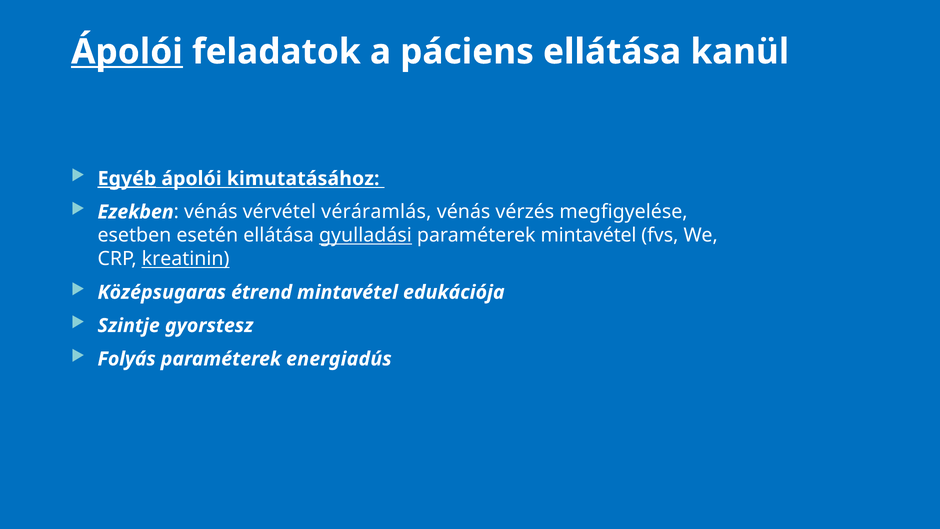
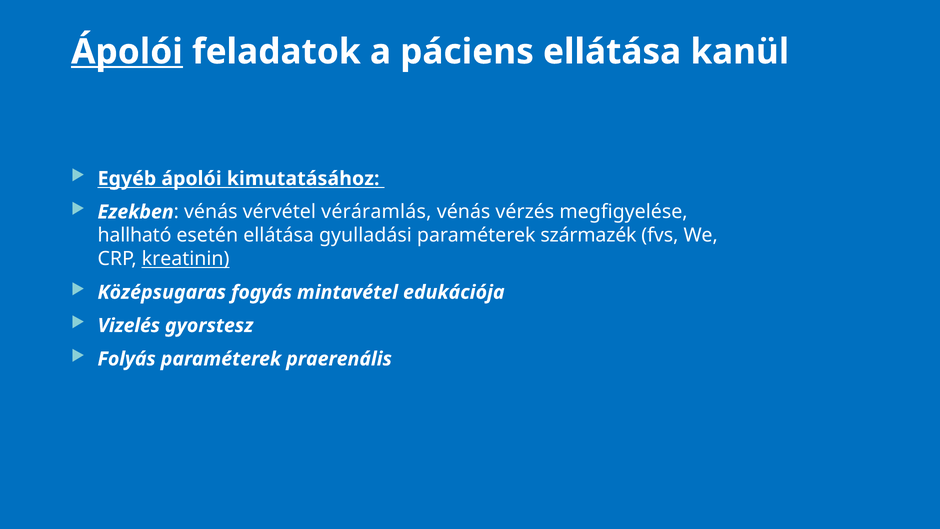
Egyéb underline: present -> none
esetben: esetben -> hallható
gyulladási underline: present -> none
paraméterek mintavétel: mintavétel -> származék
étrend: étrend -> fogyás
Szintje: Szintje -> Vizelés
energiadús: energiadús -> praerenális
